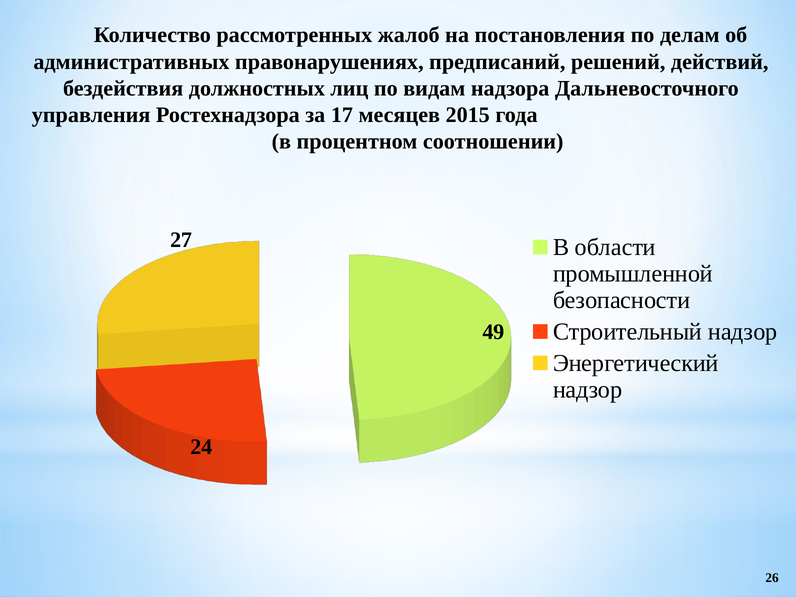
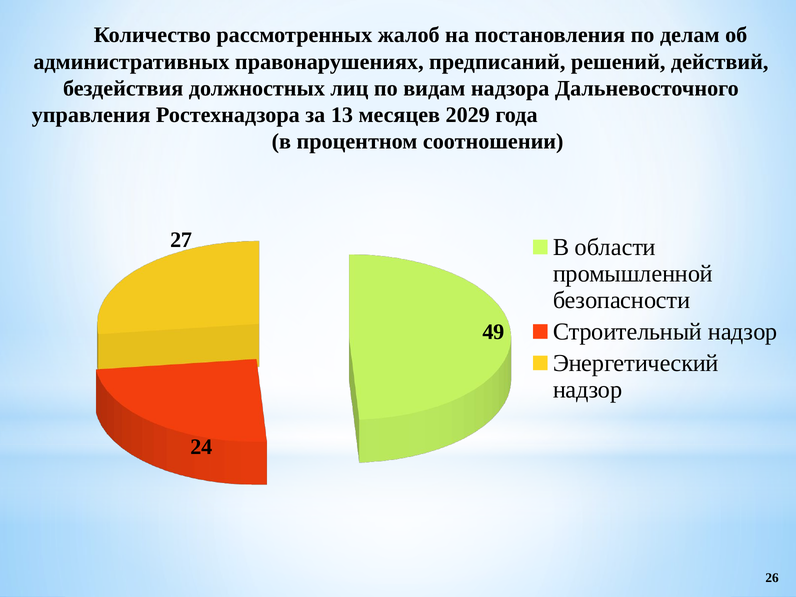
17: 17 -> 13
2015: 2015 -> 2029
